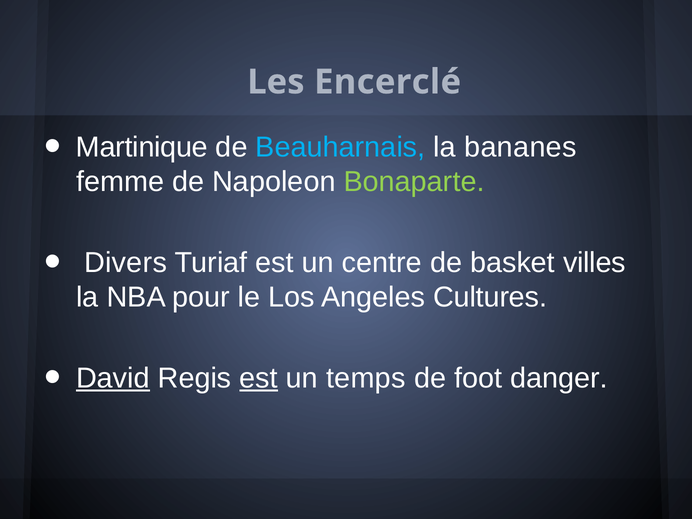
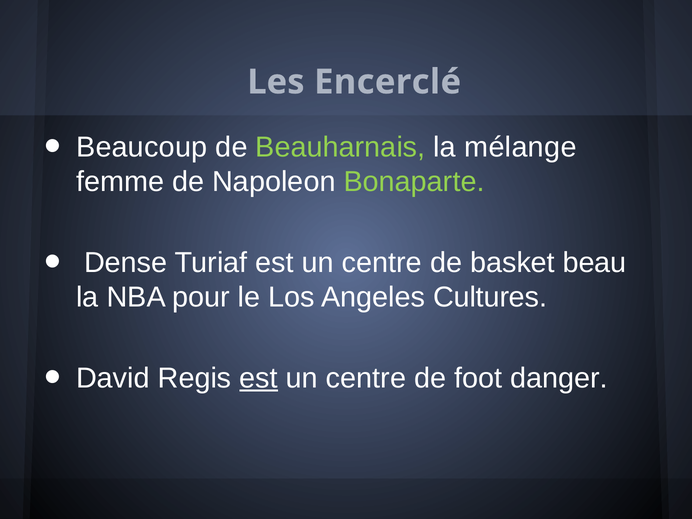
Martinique: Martinique -> Beaucoup
Beauharnais colour: light blue -> light green
bananes: bananes -> mélange
Divers: Divers -> Dense
villes: villes -> beau
David underline: present -> none
temps at (366, 378): temps -> centre
